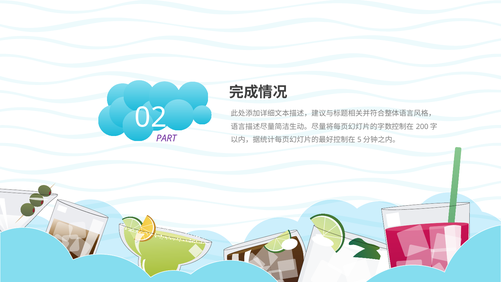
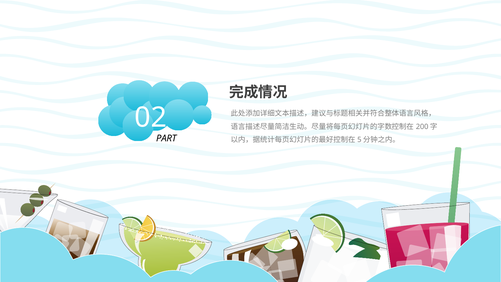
PART colour: purple -> black
